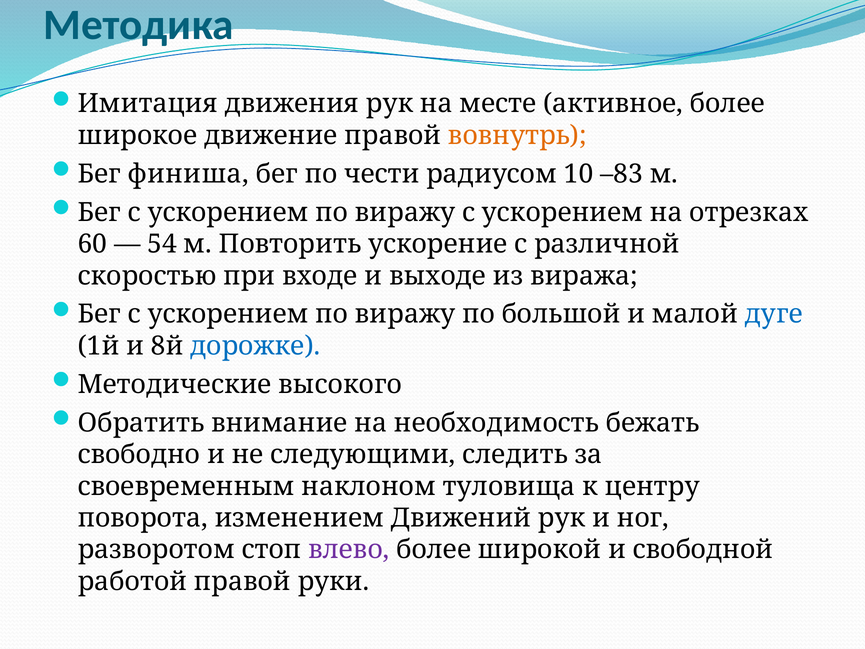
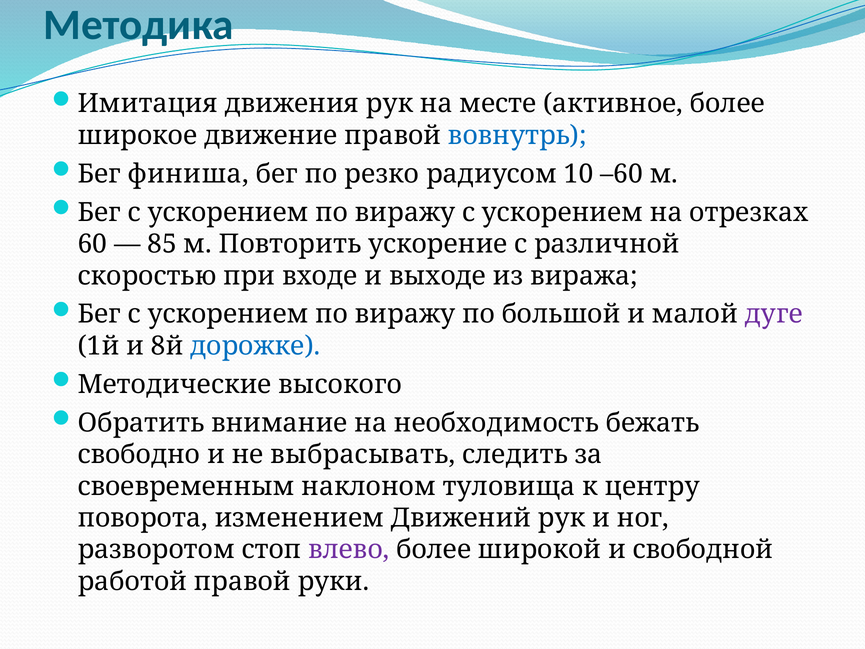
вовнутрь colour: orange -> blue
чести: чести -> резко
–83: –83 -> –60
54: 54 -> 85
дуге colour: blue -> purple
следующими: следующими -> выбрасывать
